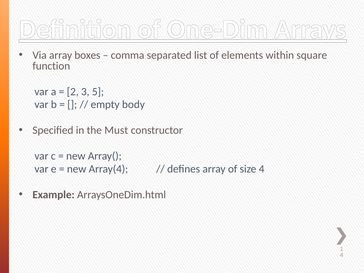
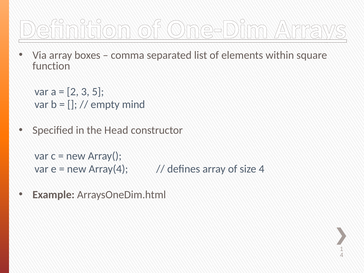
body: body -> mind
Must: Must -> Head
